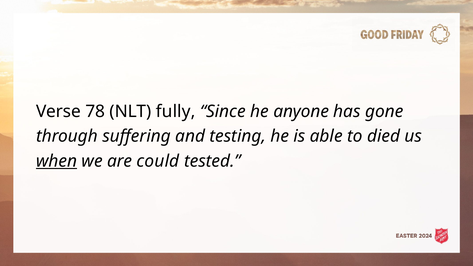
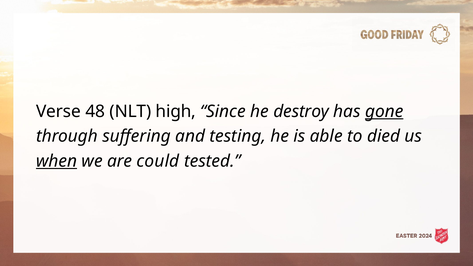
78: 78 -> 48
fully: fully -> high
anyone: anyone -> destroy
gone underline: none -> present
